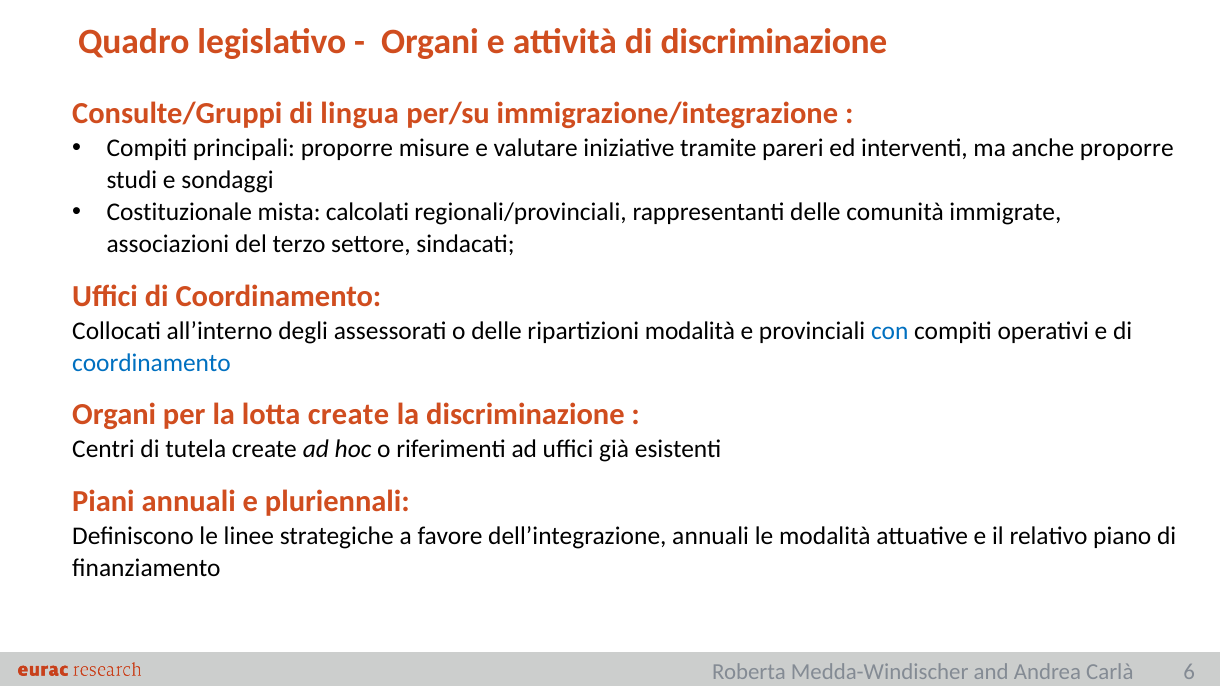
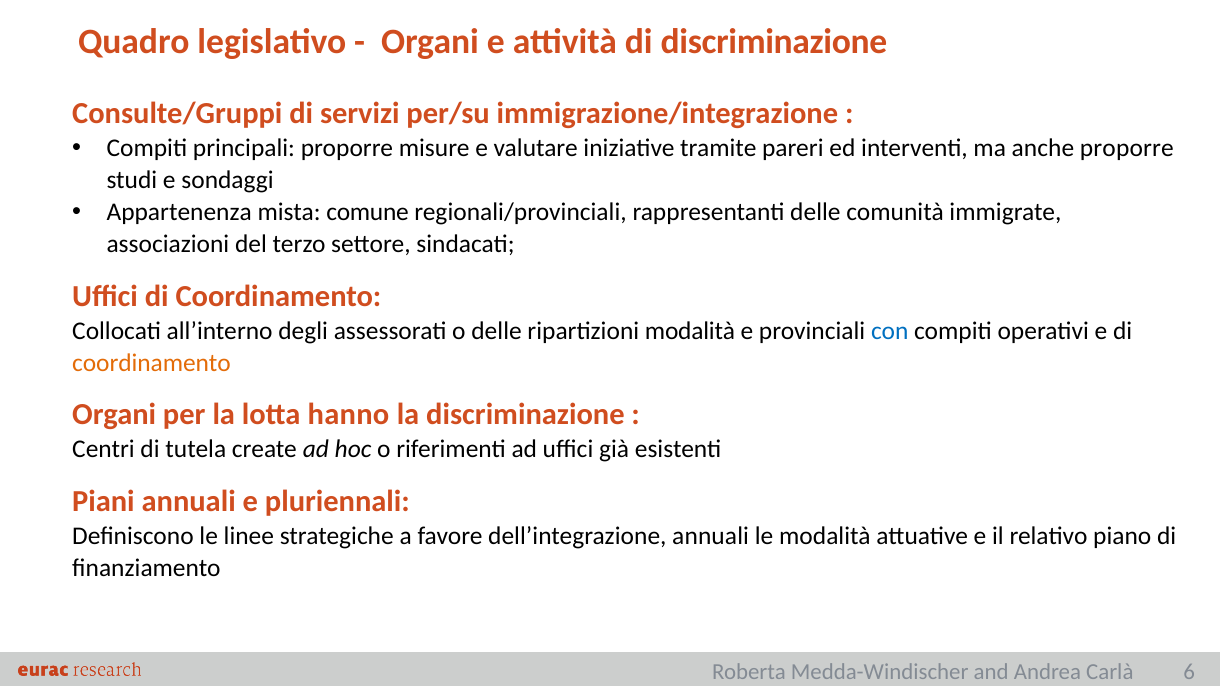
lingua: lingua -> servizi
Costituzionale: Costituzionale -> Appartenenza
calcolati: calcolati -> comune
coordinamento at (152, 363) colour: blue -> orange
lotta create: create -> hanno
